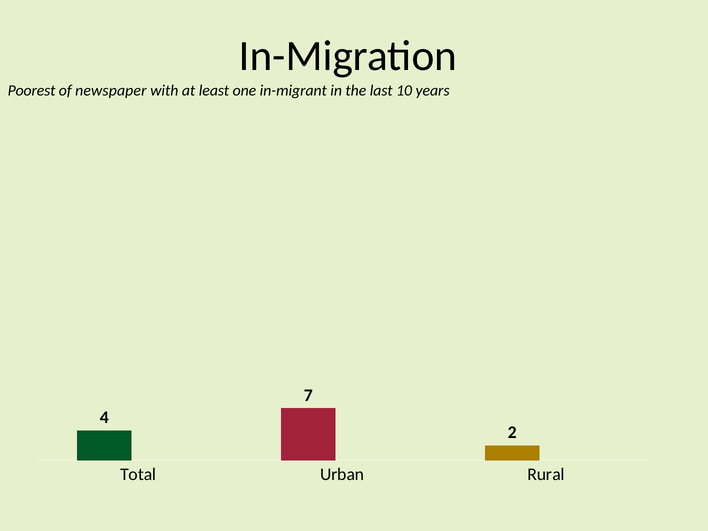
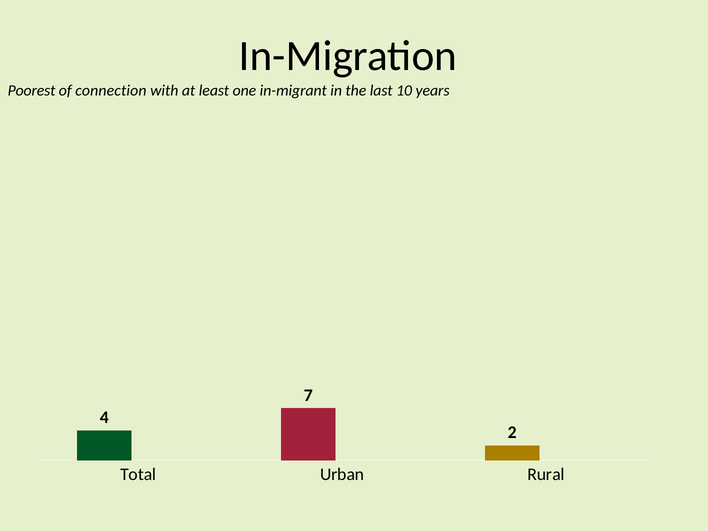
newspaper: newspaper -> connection
